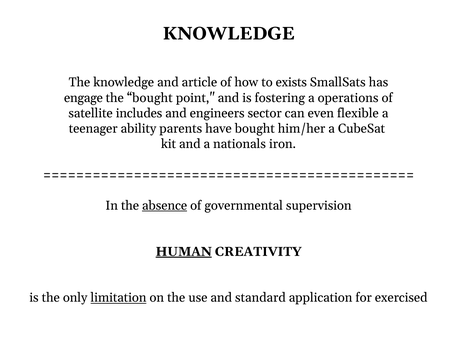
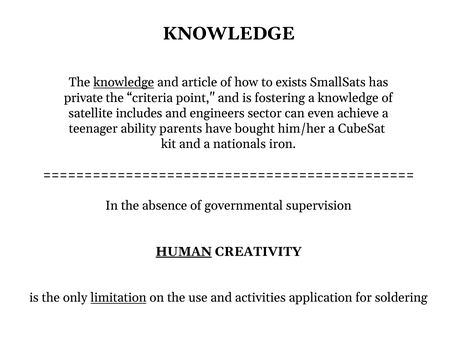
knowledge at (124, 82) underline: none -> present
engage: engage -> private
the bought: bought -> criteria
a operations: operations -> knowledge
flexible: flexible -> achieve
absence underline: present -> none
standard: standard -> activities
exercised: exercised -> soldering
